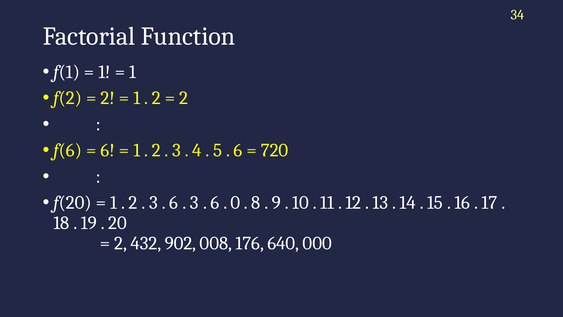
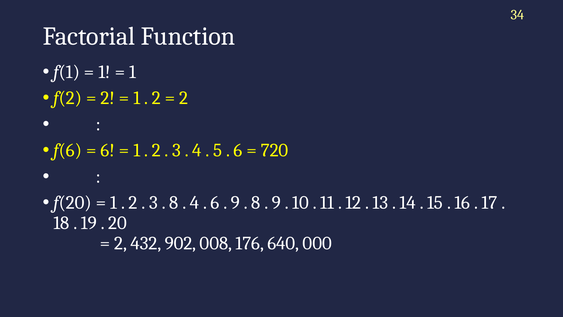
6 at (174, 203): 6 -> 8
3 at (194, 203): 3 -> 4
0 at (235, 203): 0 -> 9
